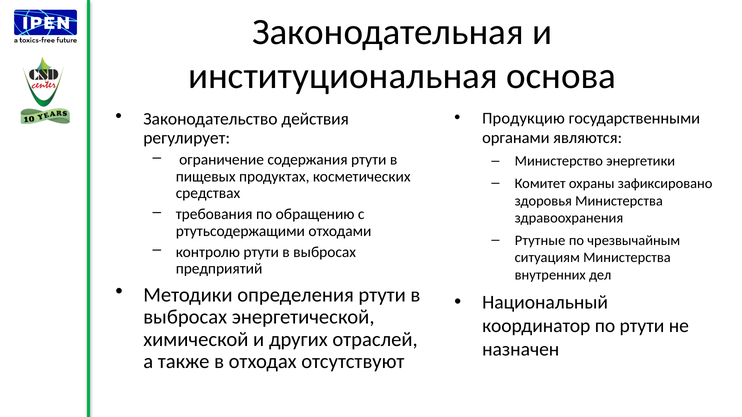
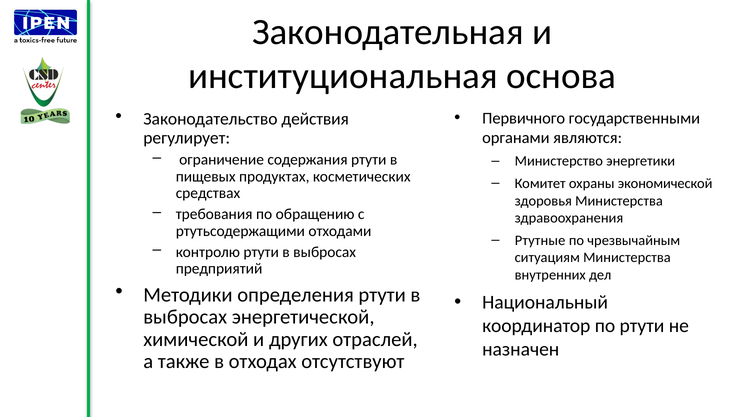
Продукцию: Продукцию -> Первичного
зафиксировано: зафиксировано -> экономической
